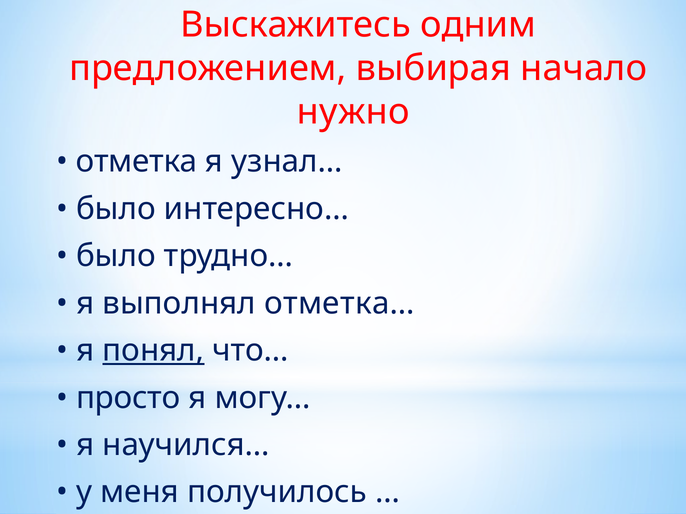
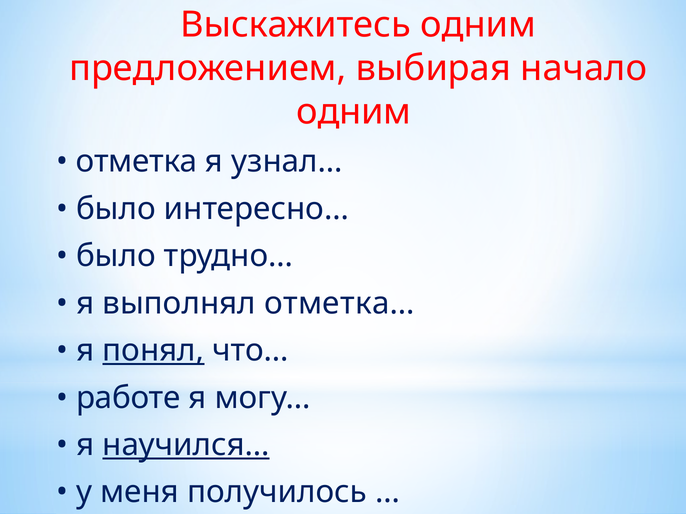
нужно at (353, 112): нужно -> одним
просто: просто -> работе
научился… underline: none -> present
